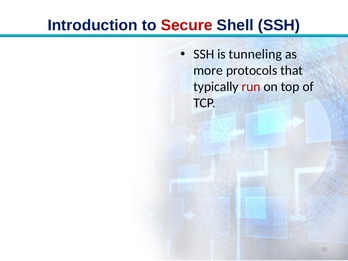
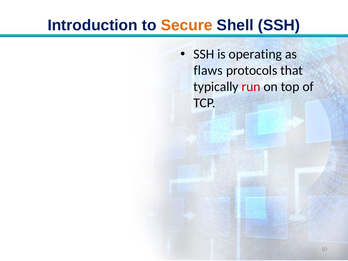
Secure colour: red -> orange
tunneling: tunneling -> operating
more: more -> flaws
